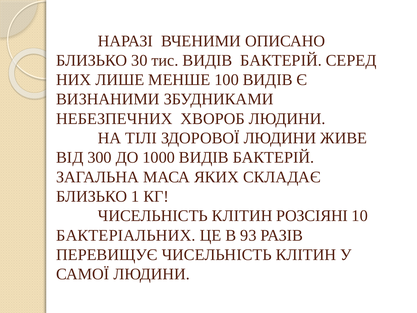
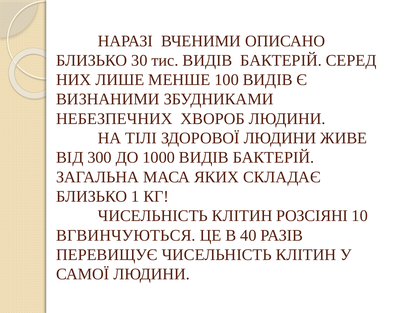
БАКТЕРІАЛЬНИХ: БАКТЕРІАЛЬНИХ -> ВГВИНЧУЮТЬСЯ
93: 93 -> 40
